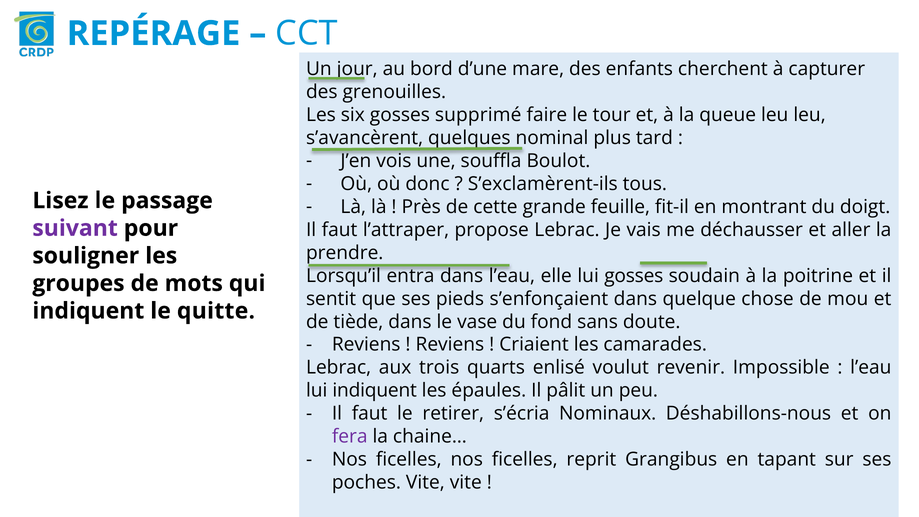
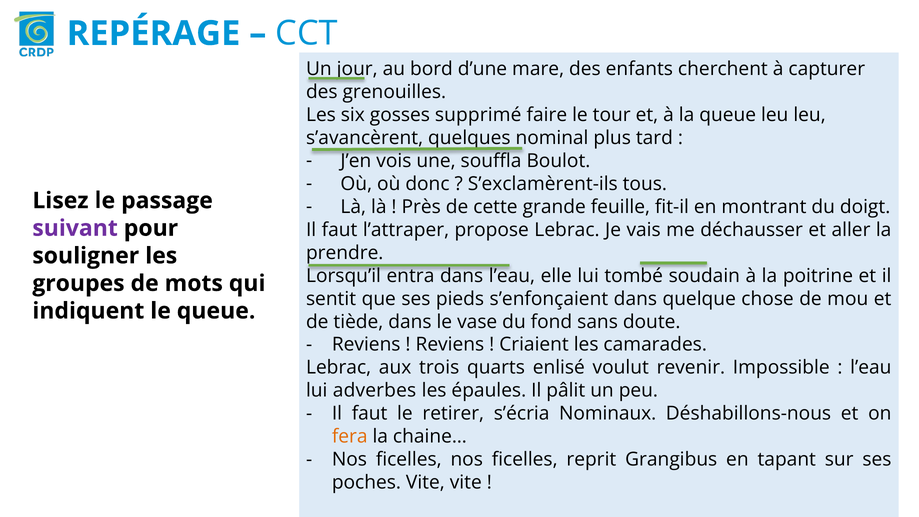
lui gosses: gosses -> tombé
le quitte: quitte -> queue
lui indiquent: indiquent -> adverbes
fera colour: purple -> orange
